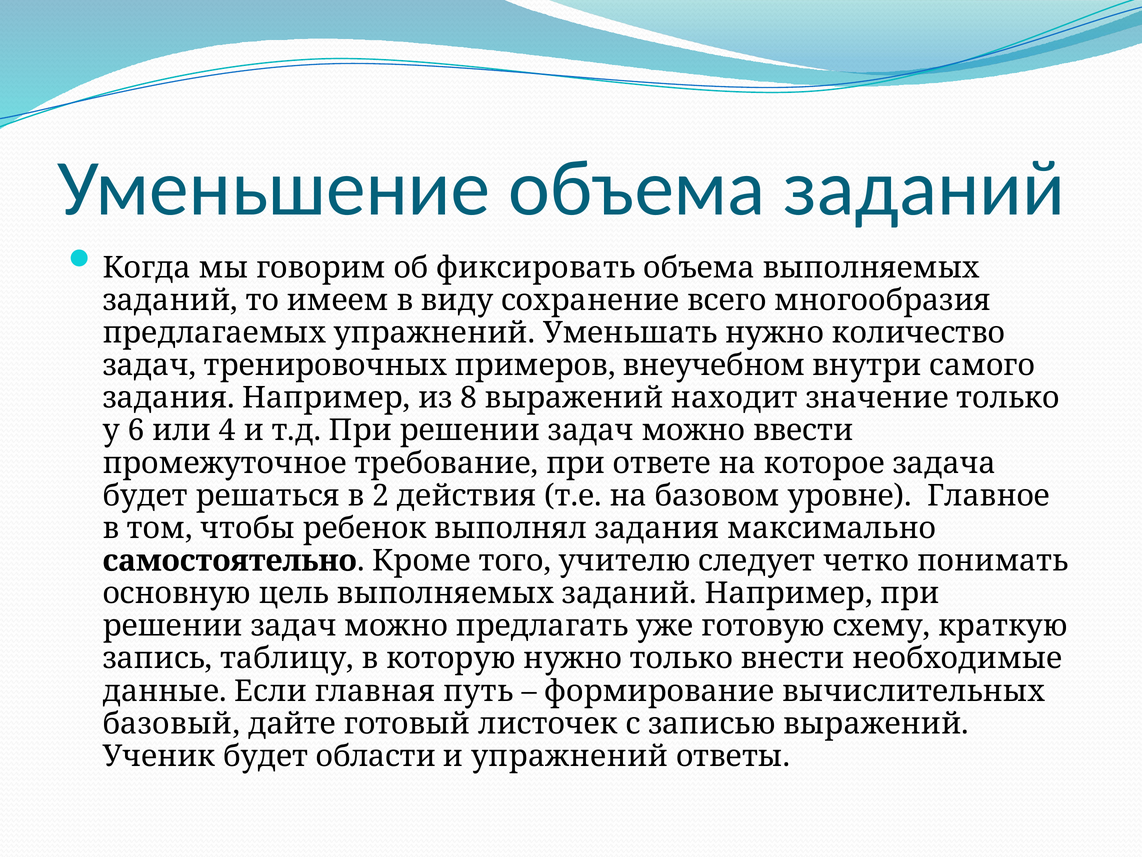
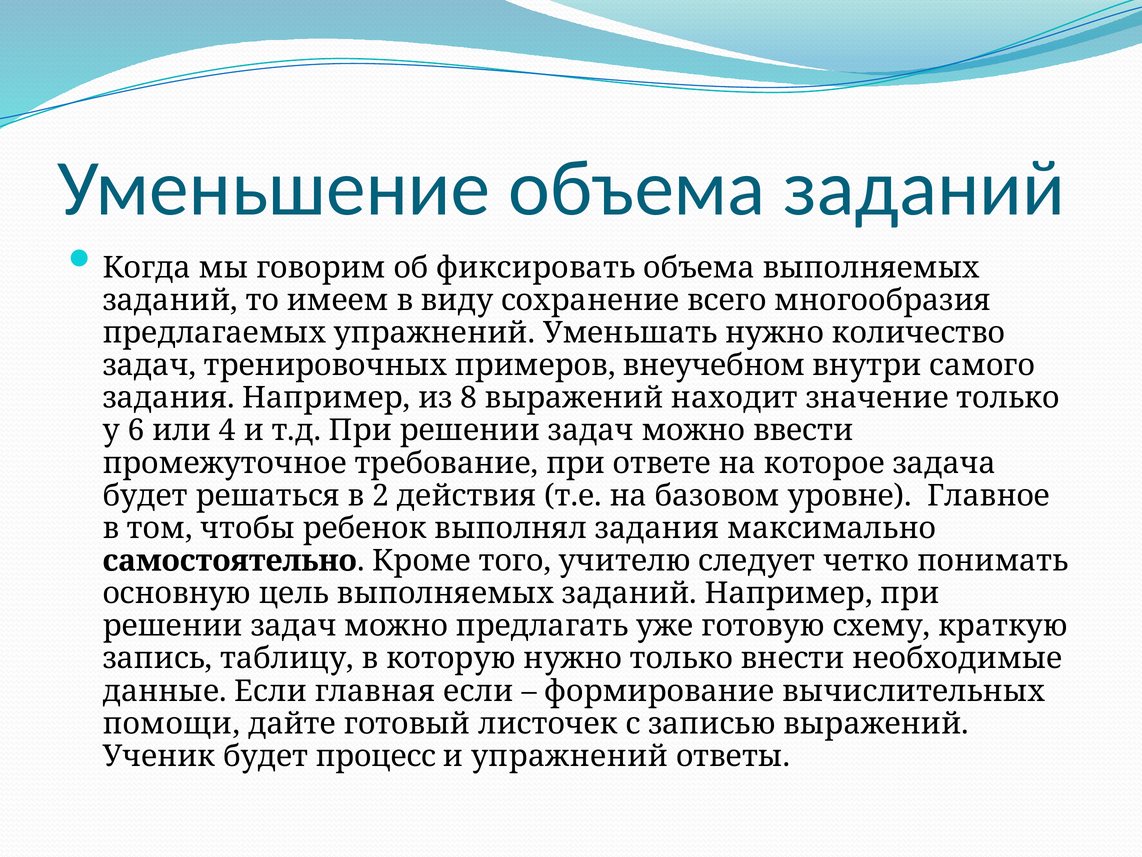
главная путь: путь -> если
базовый: базовый -> помощи
области: области -> процесс
